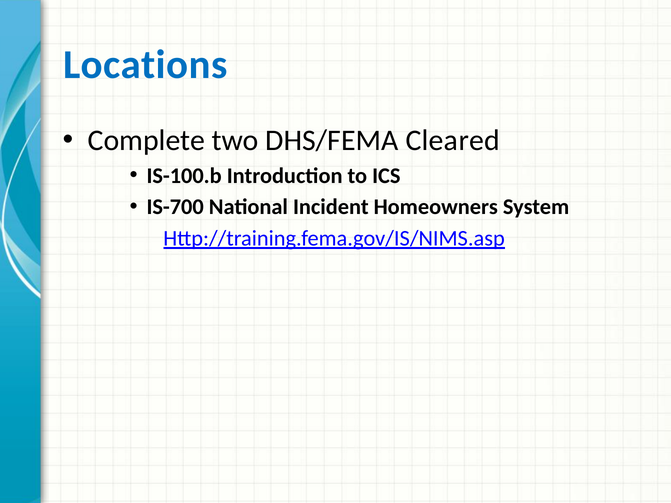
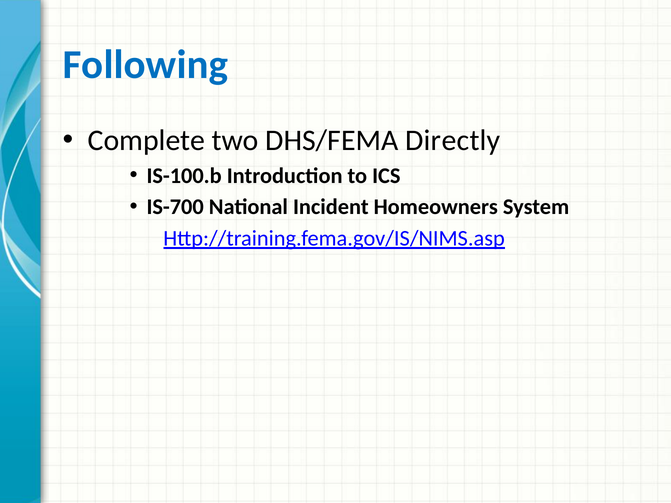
Locations: Locations -> Following
Cleared: Cleared -> Directly
